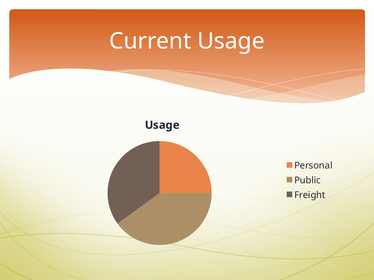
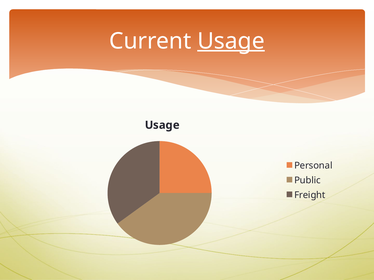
Usage at (231, 41) underline: none -> present
